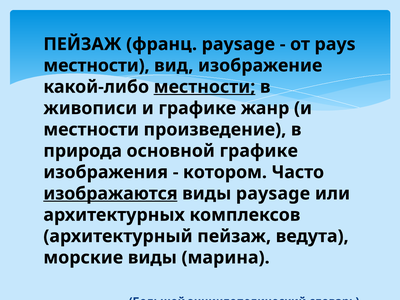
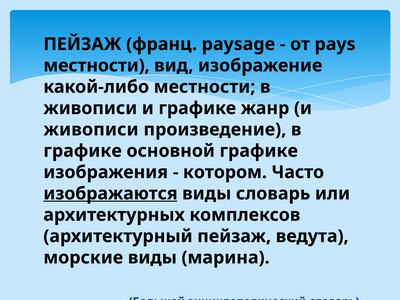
местности at (204, 87) underline: present -> none
местности at (91, 130): местности -> живописи
природа at (83, 151): природа -> графике
виды paysage: paysage -> словарь
